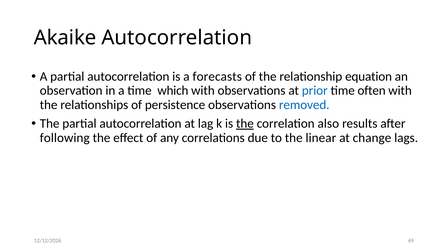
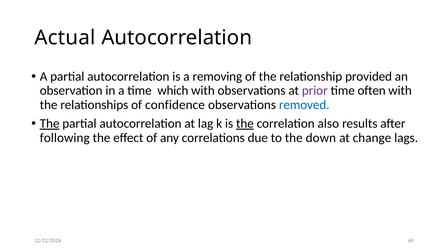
Akaike: Akaike -> Actual
forecasts: forecasts -> removing
equation: equation -> provided
prior colour: blue -> purple
persistence: persistence -> confidence
The at (50, 124) underline: none -> present
linear: linear -> down
